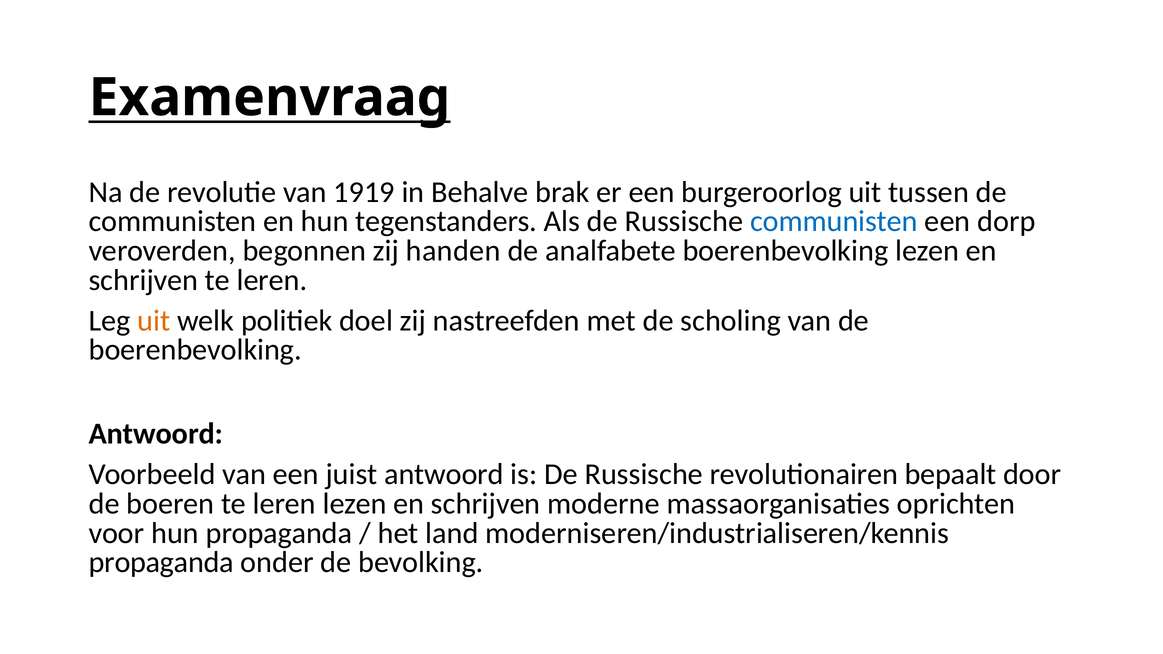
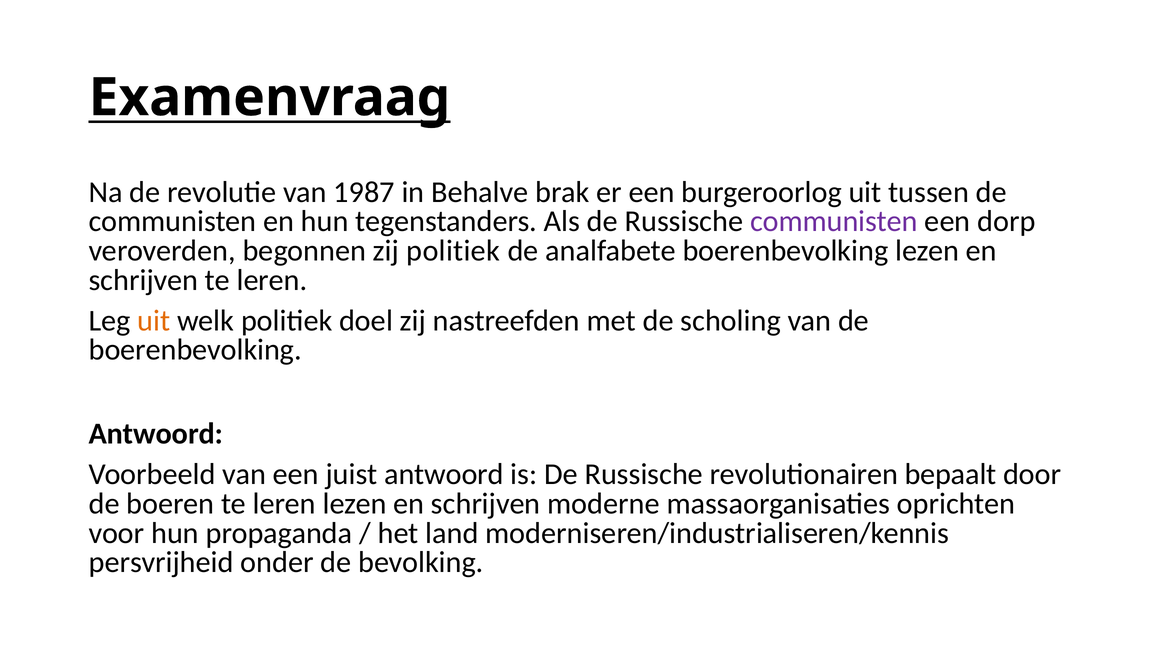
1919: 1919 -> 1987
communisten at (834, 221) colour: blue -> purple
zij handen: handen -> politiek
propaganda at (161, 563): propaganda -> persvrijheid
